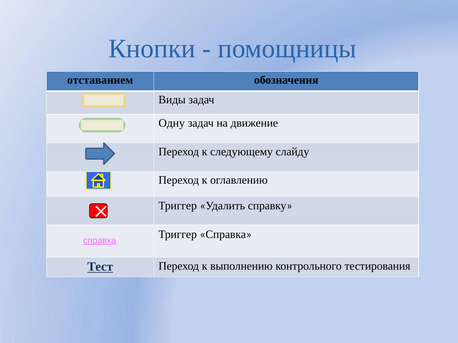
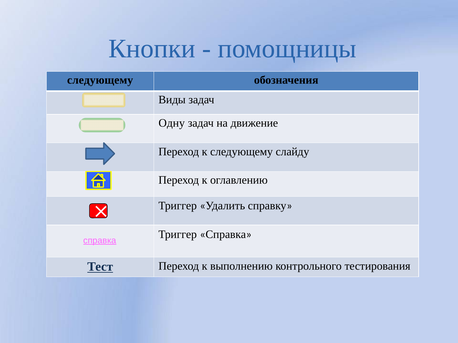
отставанием at (100, 80): отставанием -> следующему
